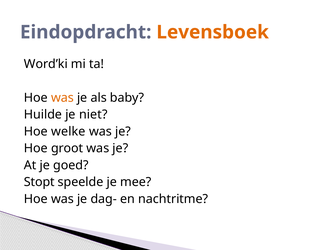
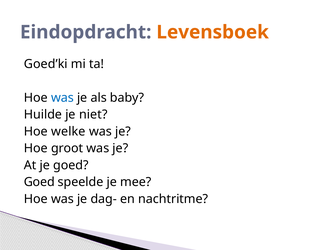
Word’ki: Word’ki -> Goed’ki
was at (62, 98) colour: orange -> blue
Stopt at (39, 182): Stopt -> Goed
